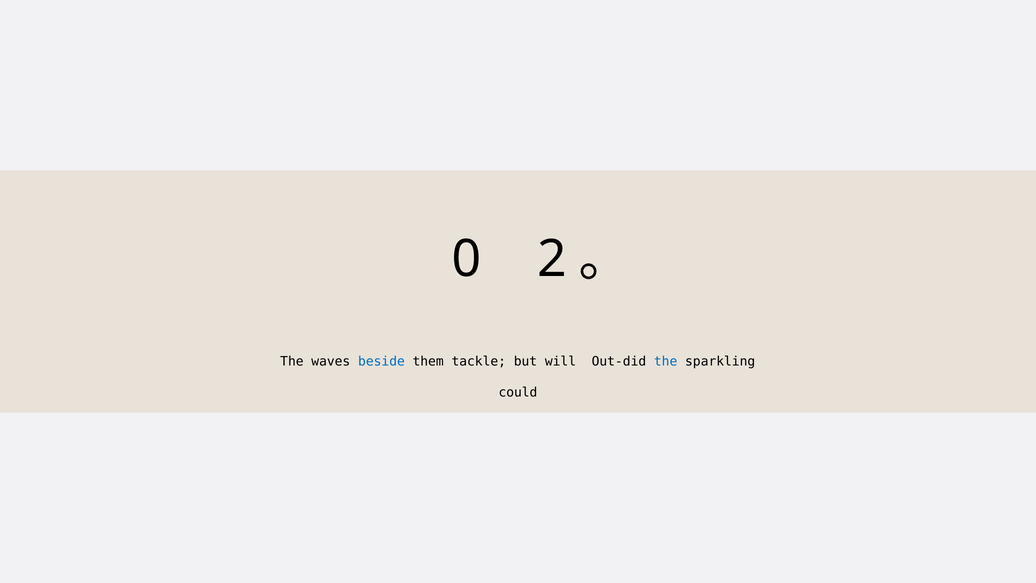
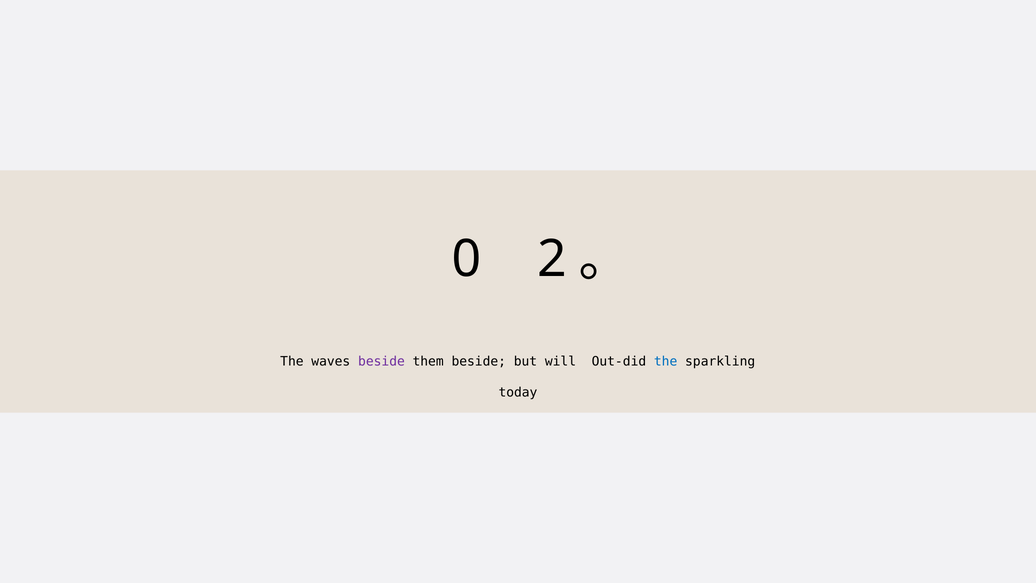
beside at (381, 361) colour: blue -> purple
them tackle: tackle -> beside
could: could -> today
